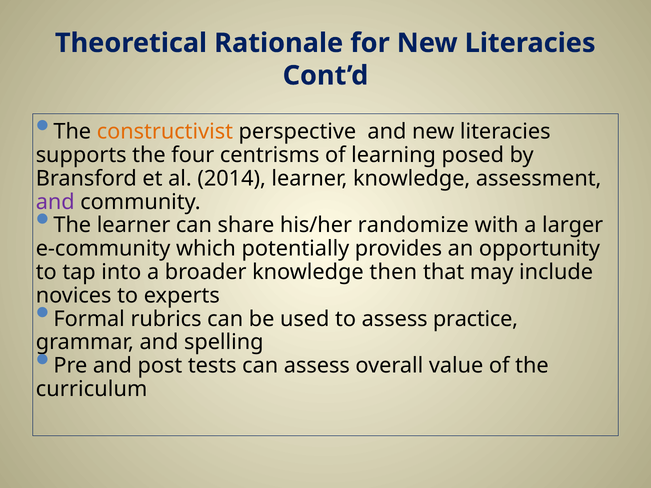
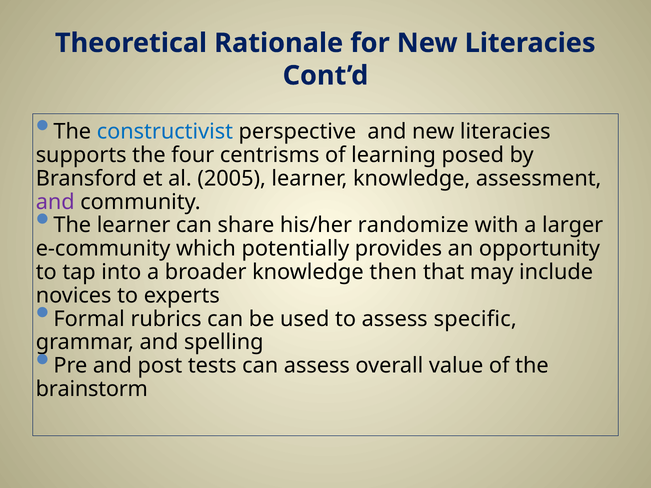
constructivist colour: orange -> blue
2014: 2014 -> 2005
practice: practice -> specific
curriculum: curriculum -> brainstorm
